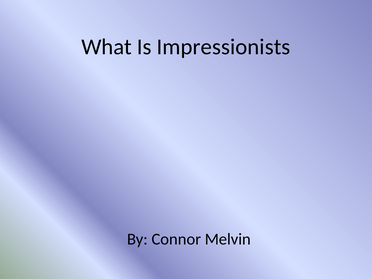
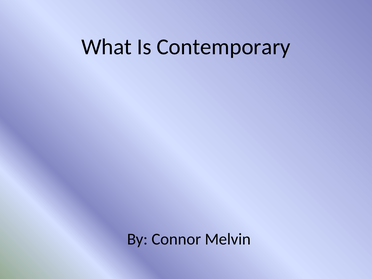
Impressionists: Impressionists -> Contemporary
